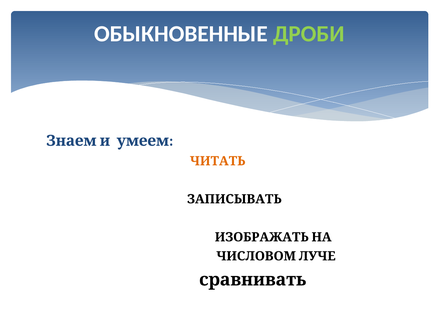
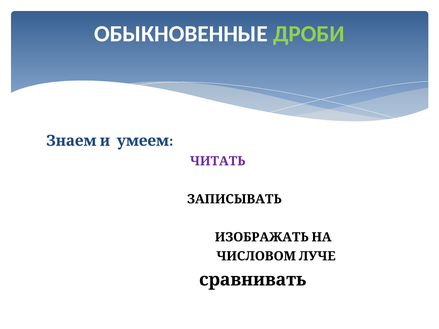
ЧИТАТЬ colour: orange -> purple
